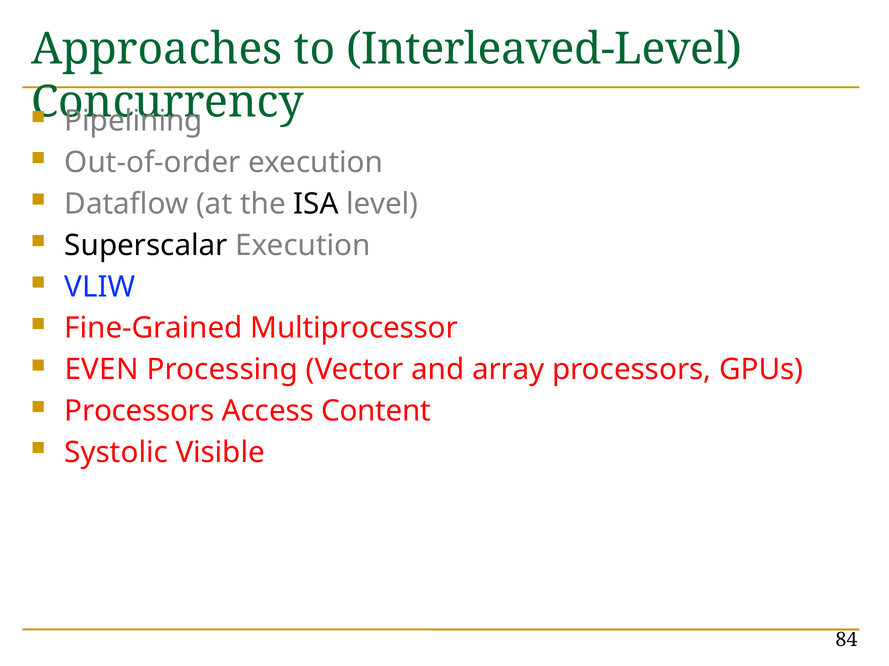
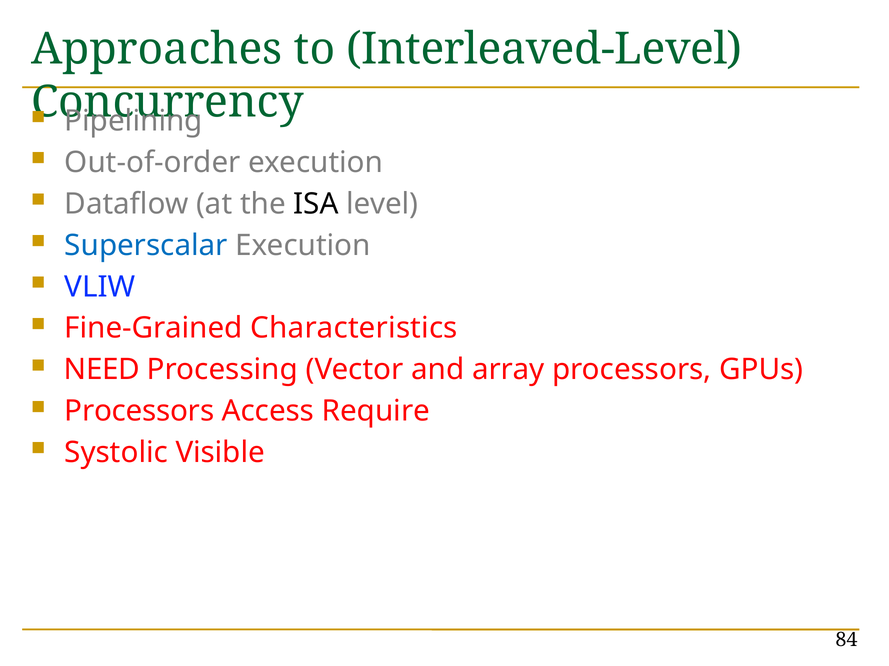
Superscalar colour: black -> blue
Multiprocessor: Multiprocessor -> Characteristics
EVEN: EVEN -> NEED
Content: Content -> Require
